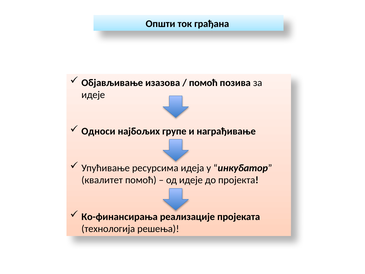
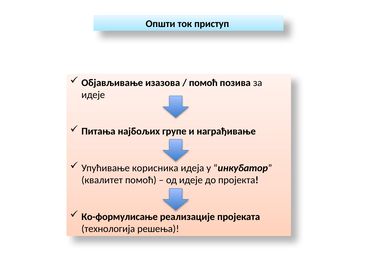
грађана: грађана -> приступ
Односи: Односи -> Питања
ресурсима: ресурсима -> корисника
Ко-финансирања: Ко-финансирања -> Ко-формулисање
